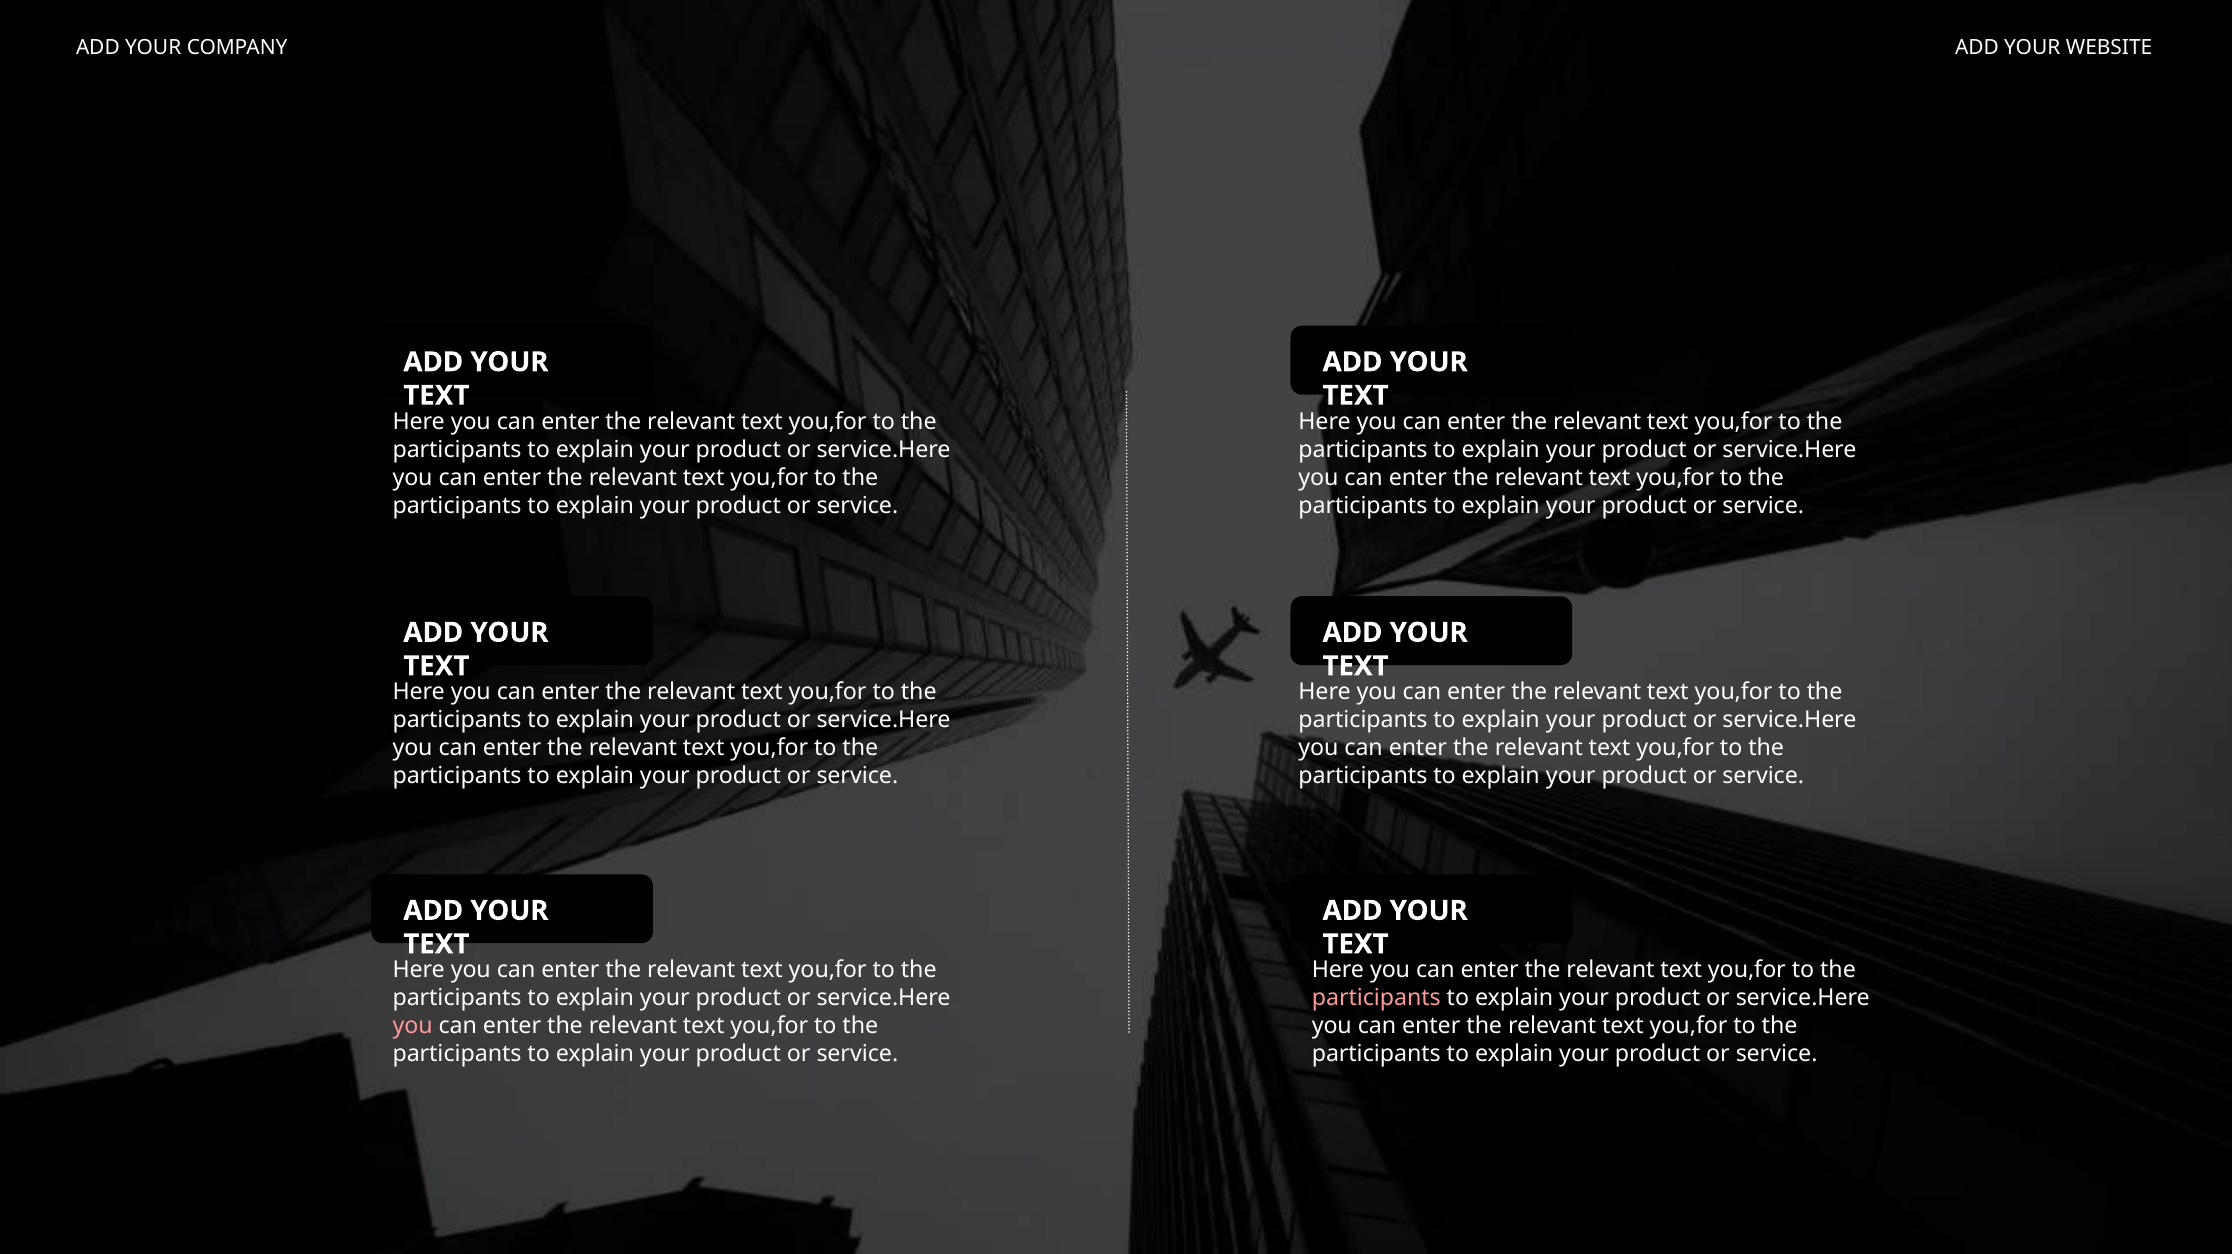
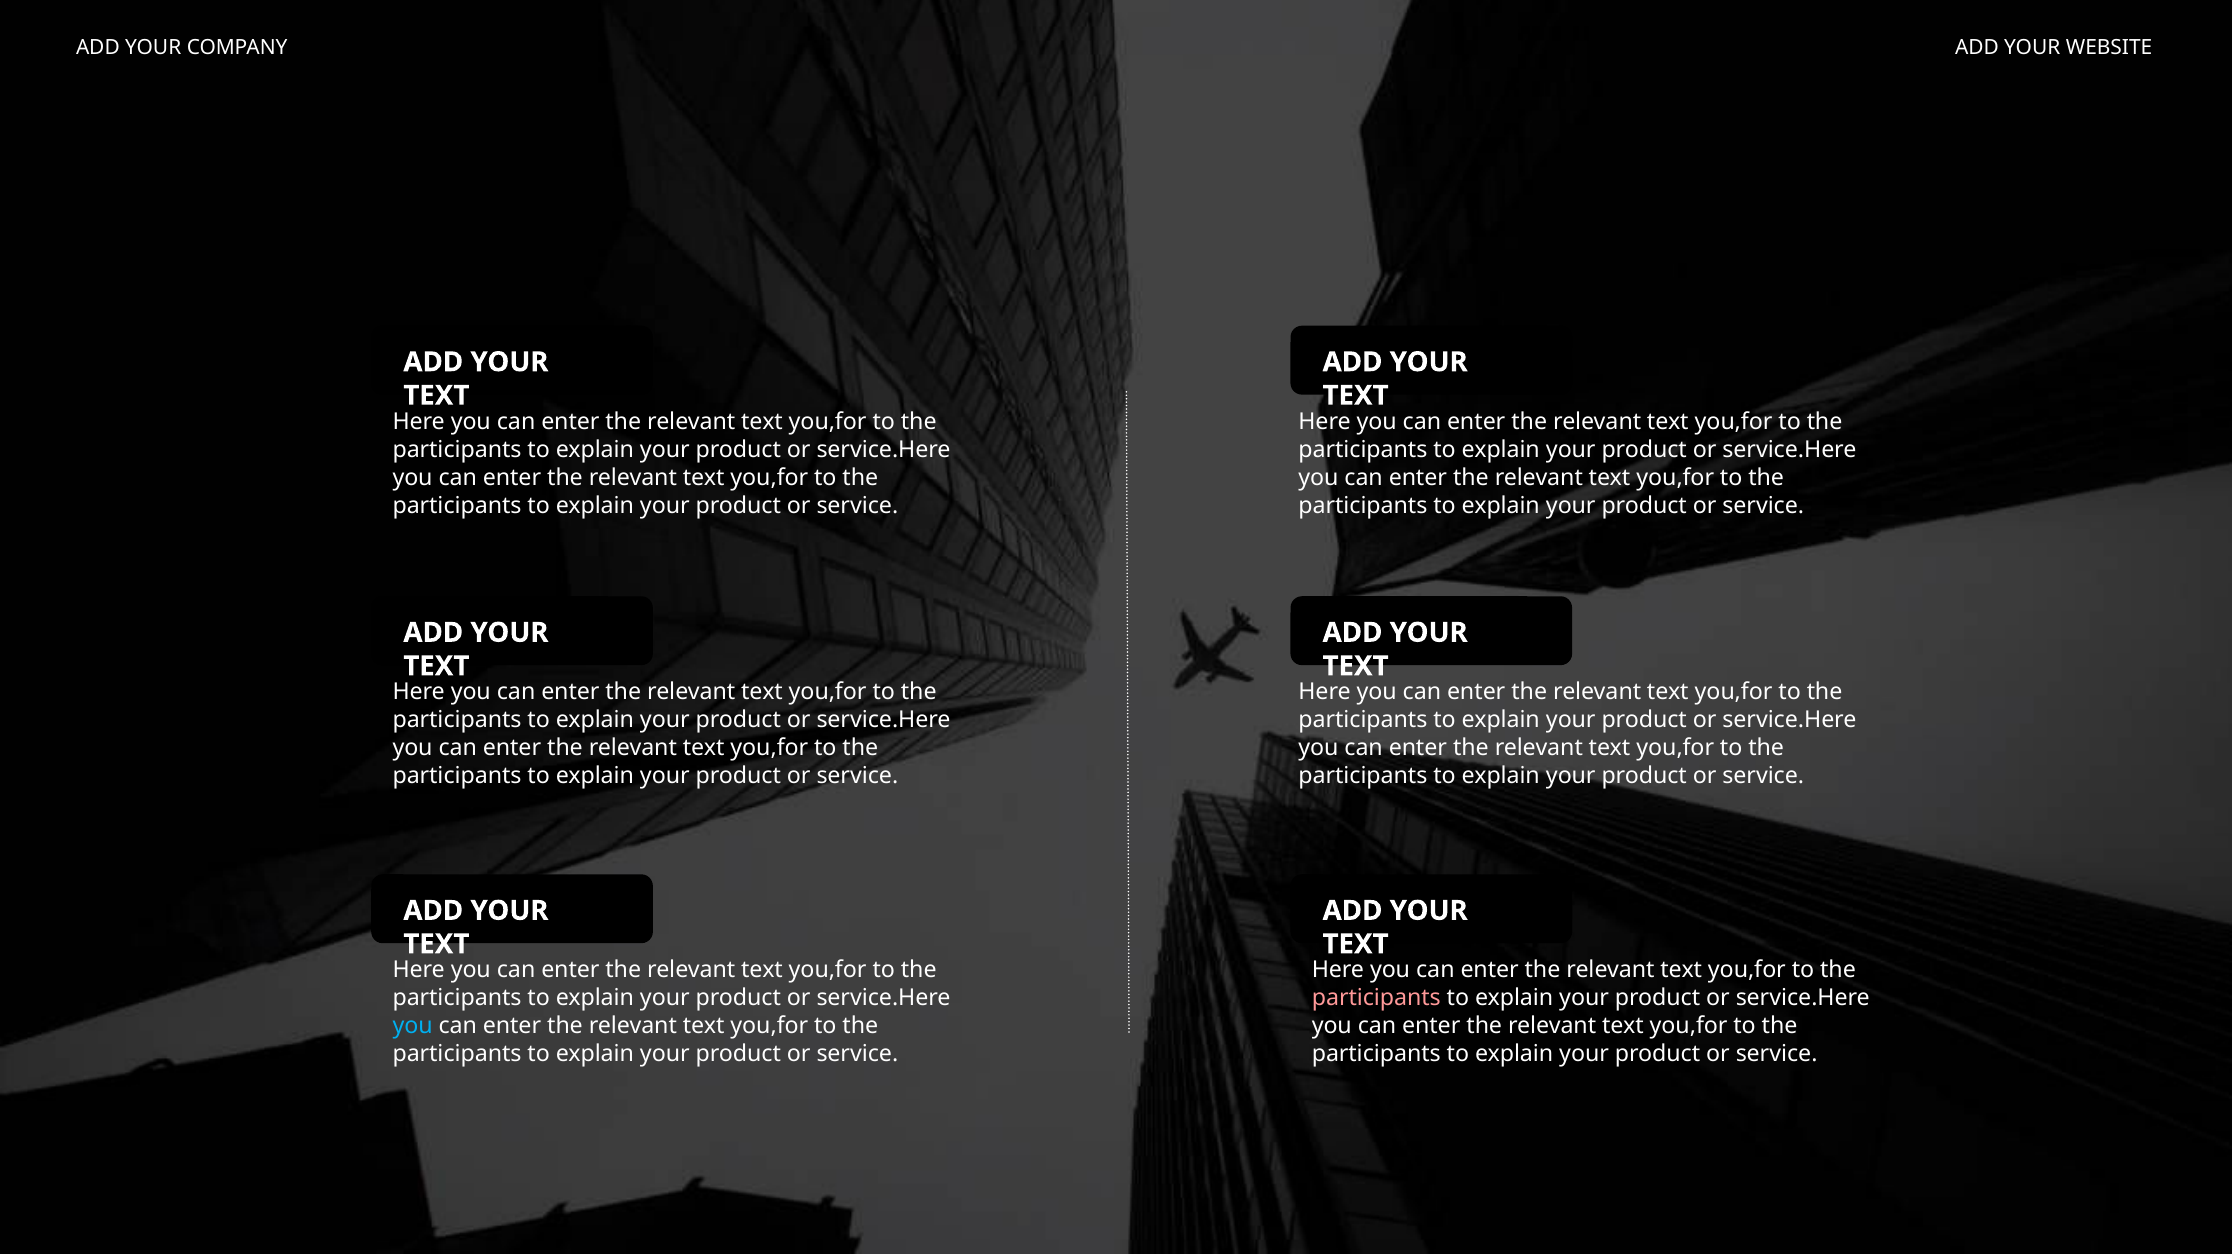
you at (413, 1025) colour: pink -> light blue
